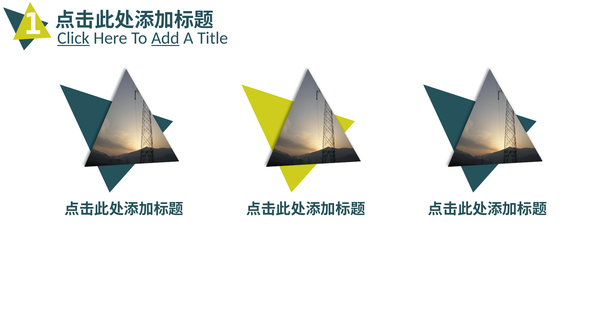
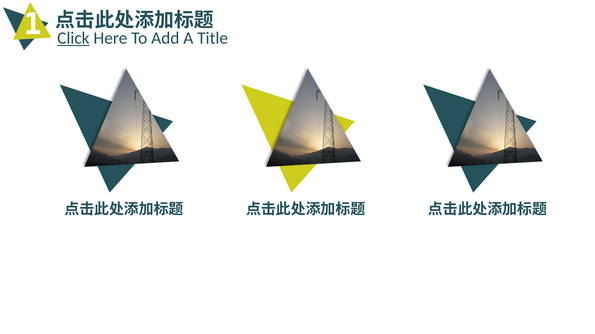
Add underline: present -> none
